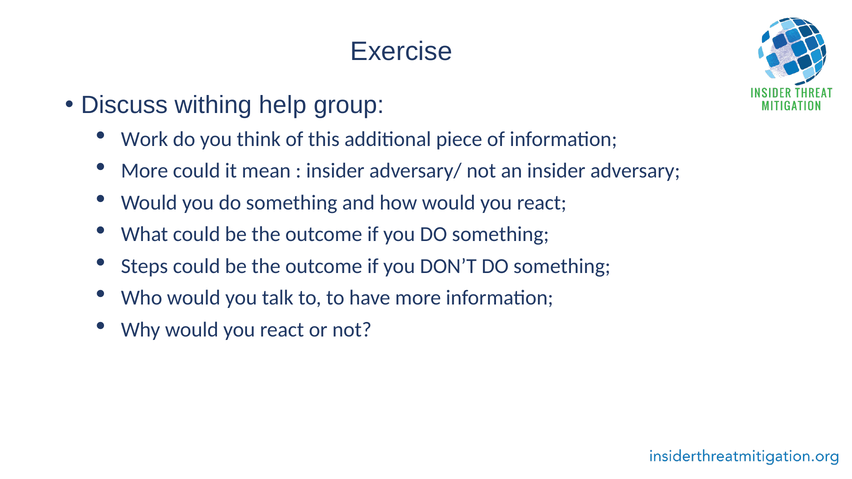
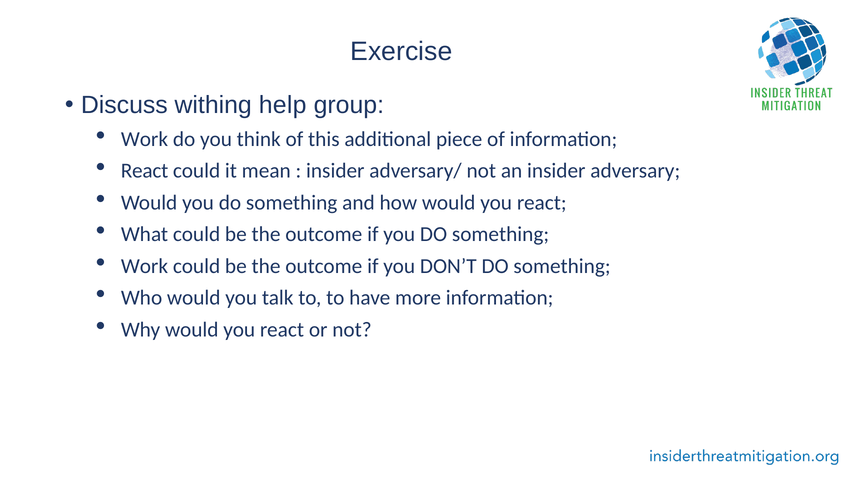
More at (144, 171): More -> React
Steps at (144, 266): Steps -> Work
